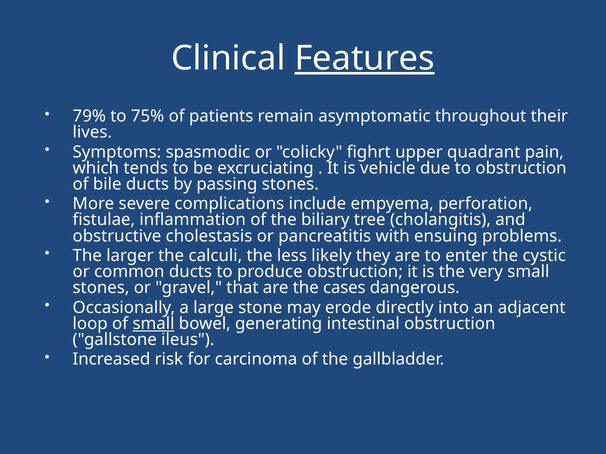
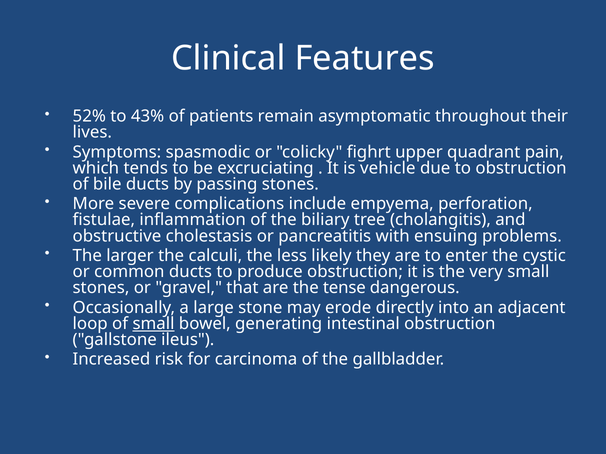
Features underline: present -> none
79%: 79% -> 52%
75%: 75% -> 43%
cases: cases -> tense
